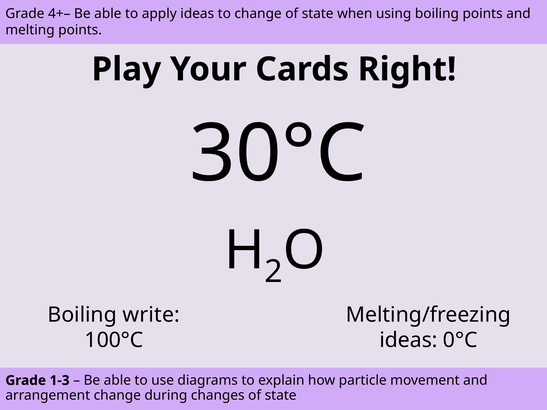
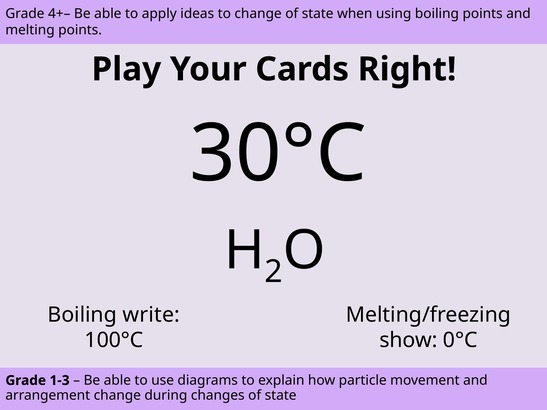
ideas at (409, 340): ideas -> show
